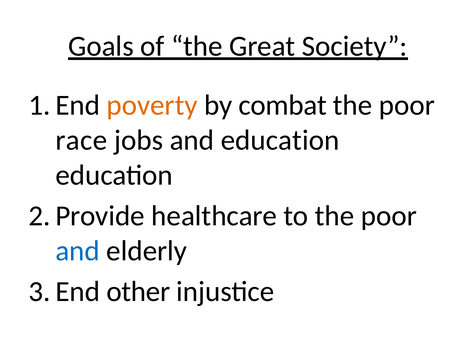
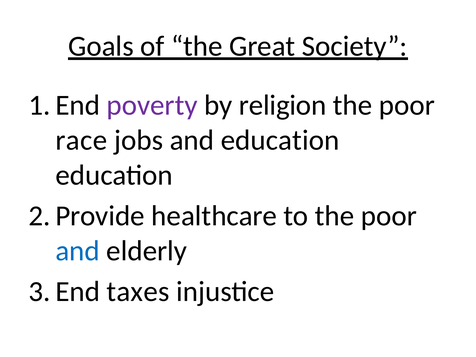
poverty colour: orange -> purple
combat: combat -> religion
other: other -> taxes
